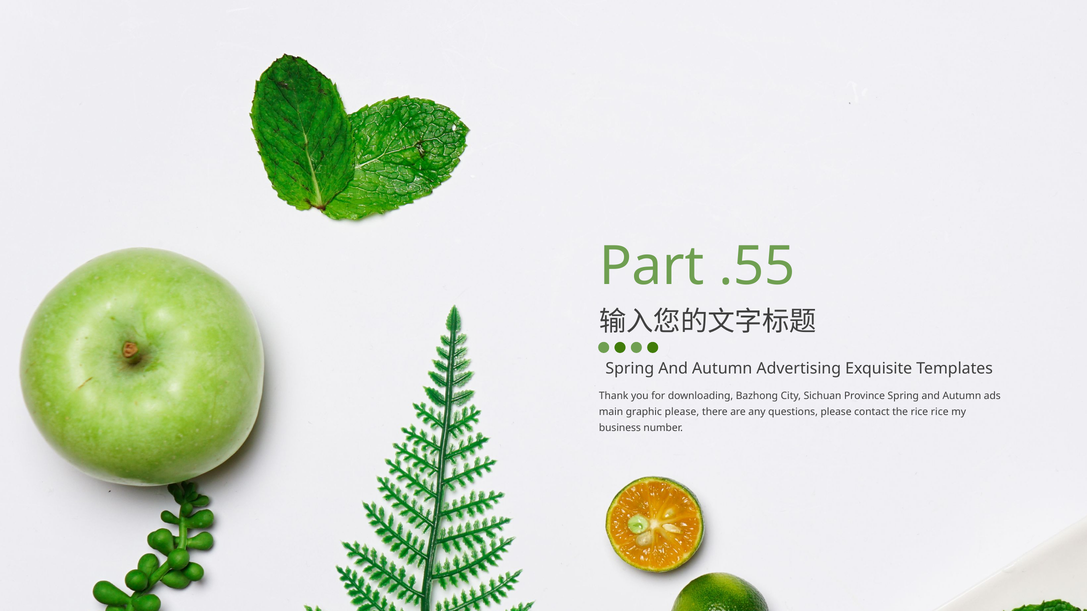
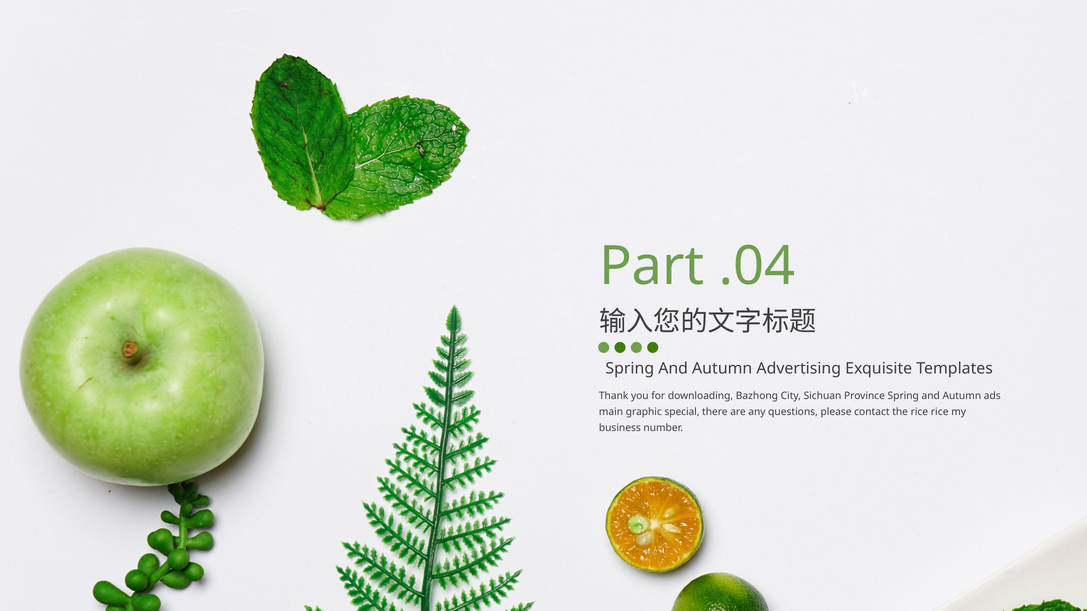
.55: .55 -> .04
graphic please: please -> special
